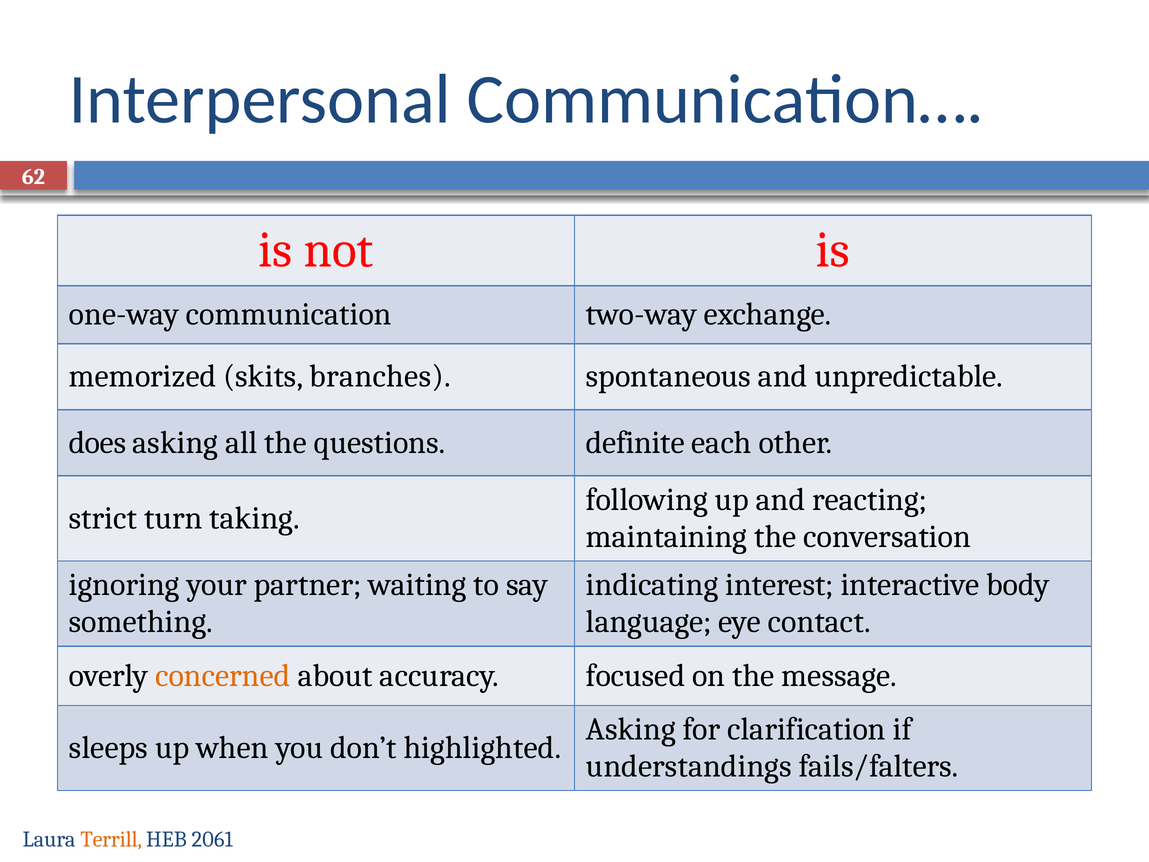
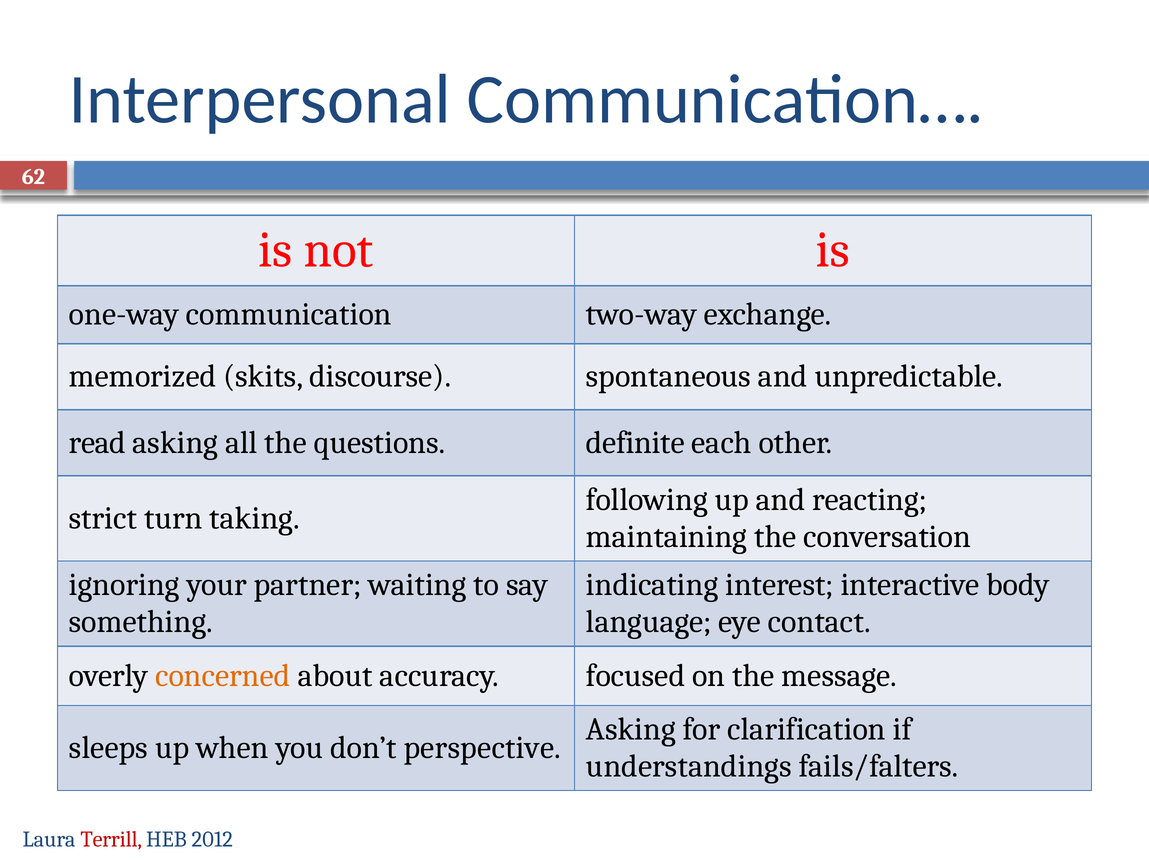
branches: branches -> discourse
does: does -> read
highlighted: highlighted -> perspective
Terrill colour: orange -> red
2061: 2061 -> 2012
